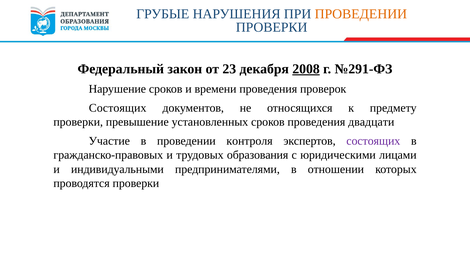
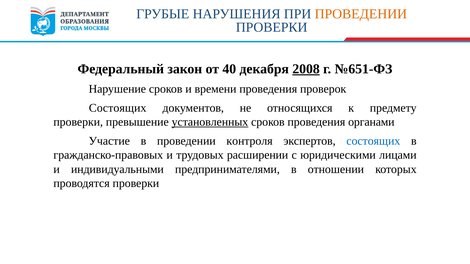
23: 23 -> 40
№291-ФЗ: №291-ФЗ -> №651-ФЗ
установленных underline: none -> present
двадцати: двадцати -> органами
состоящих at (373, 141) colour: purple -> blue
образования: образования -> расширении
